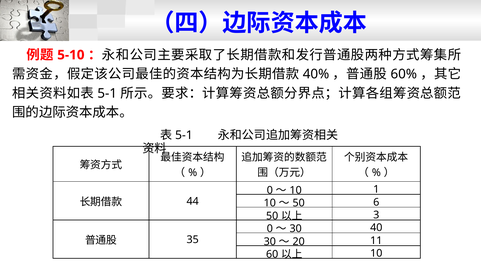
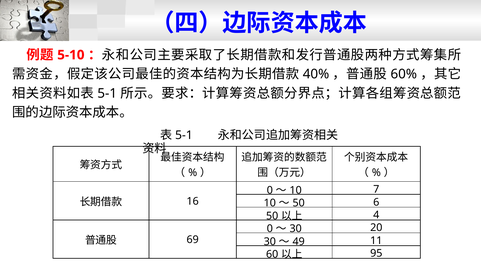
1: 1 -> 7
44: 44 -> 16
3: 3 -> 4
40: 40 -> 20
35: 35 -> 69
20: 20 -> 49
10 at (376, 254): 10 -> 95
